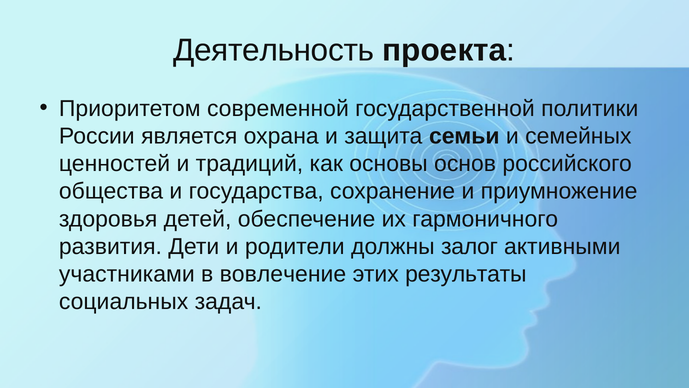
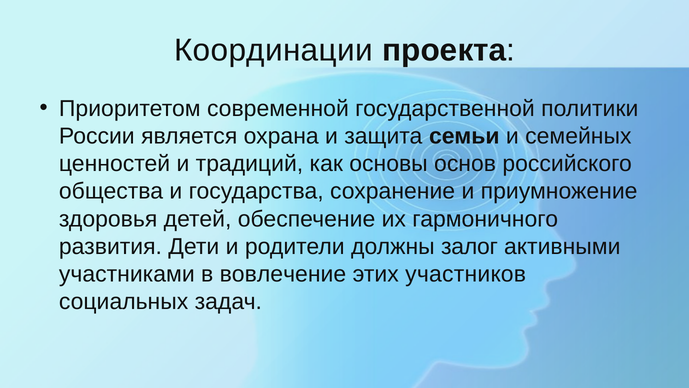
Деятельность: Деятельность -> Координации
результаты: результаты -> участников
